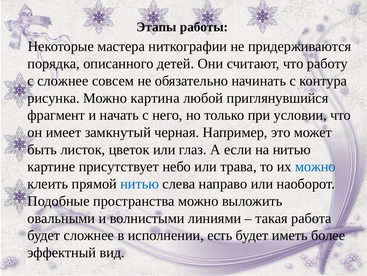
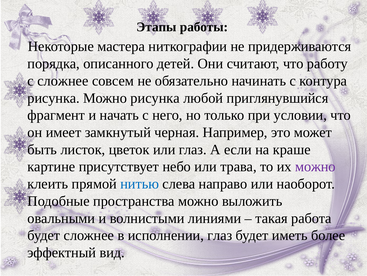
Можно картина: картина -> рисунка
на нитью: нитью -> краше
можно at (315, 166) colour: blue -> purple
исполнении есть: есть -> глаз
